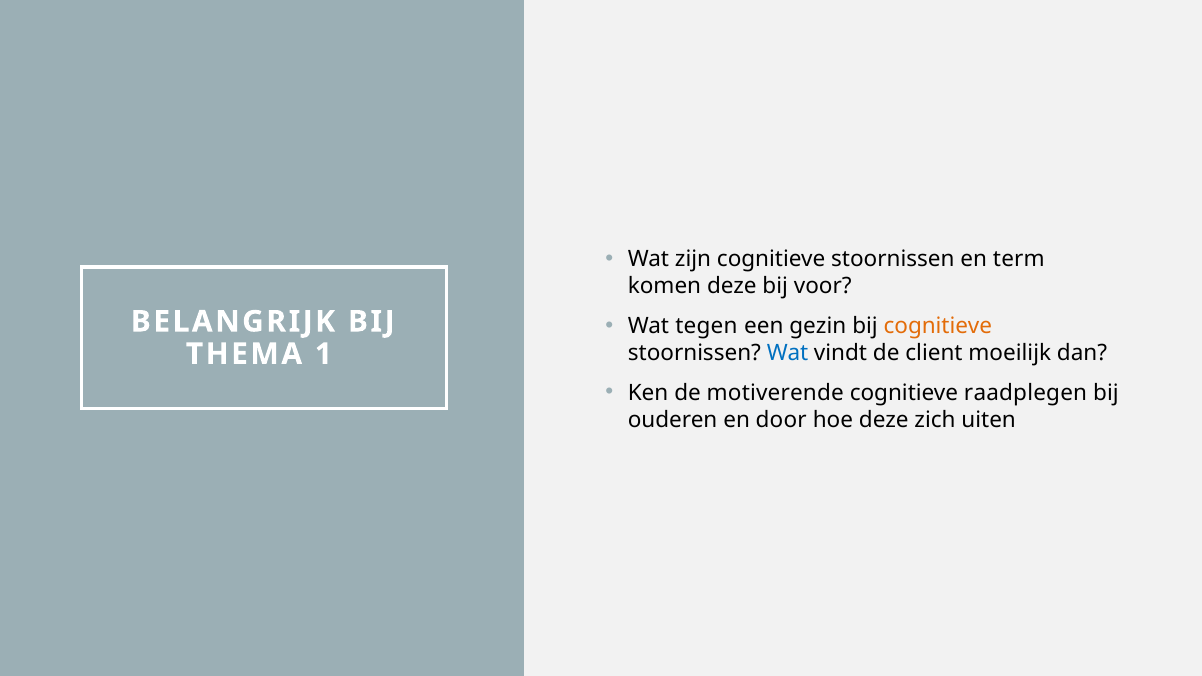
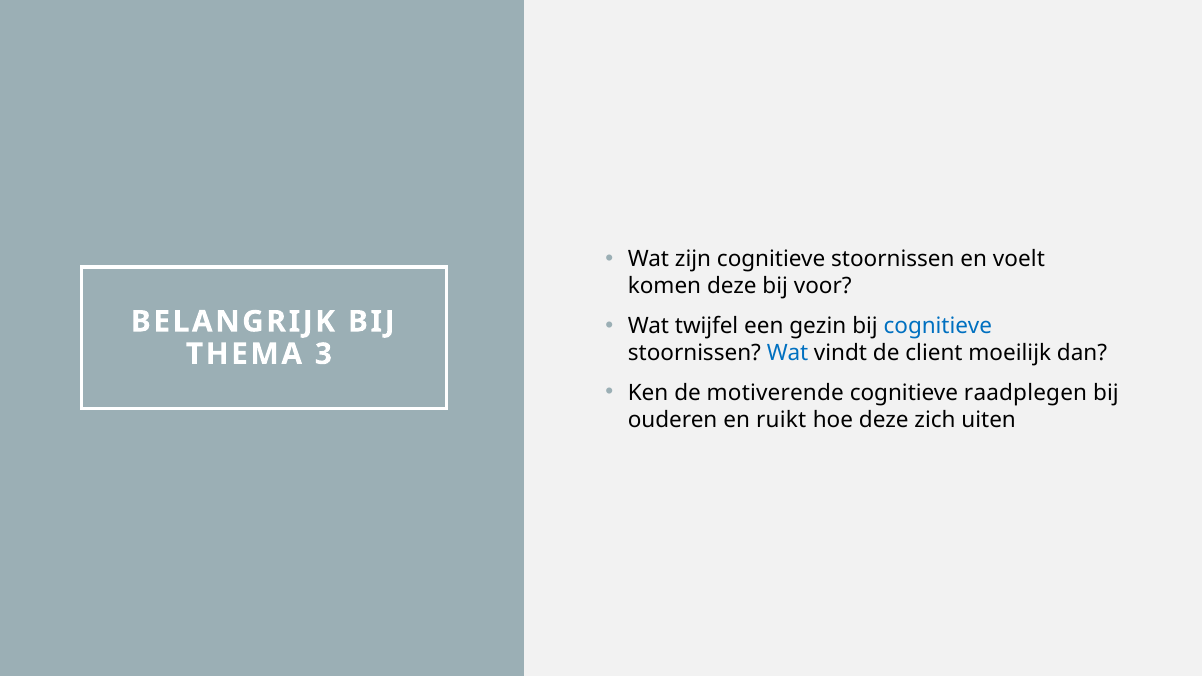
term: term -> voelt
tegen: tegen -> twijfel
cognitieve at (938, 326) colour: orange -> blue
1: 1 -> 3
door: door -> ruikt
